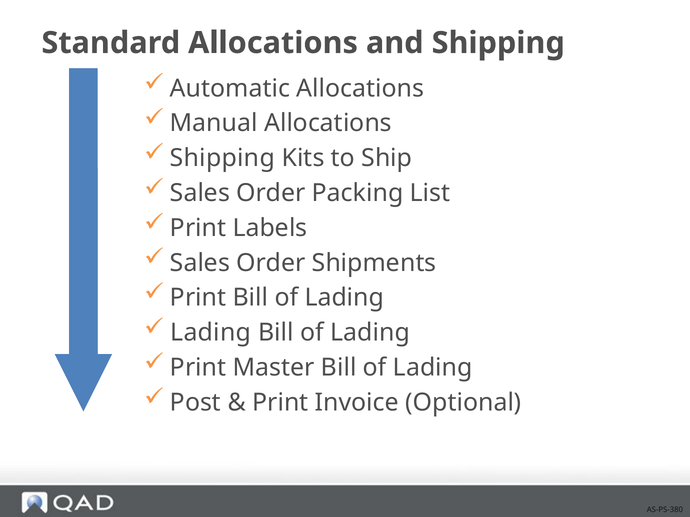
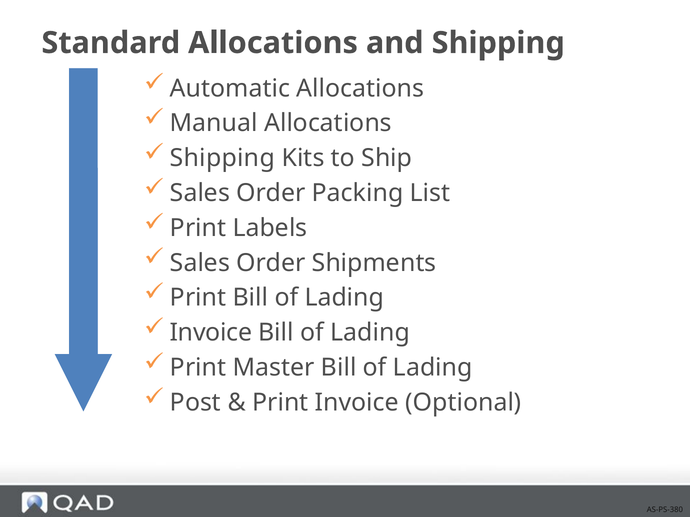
Lading at (211, 333): Lading -> Invoice
